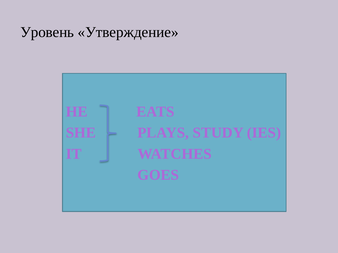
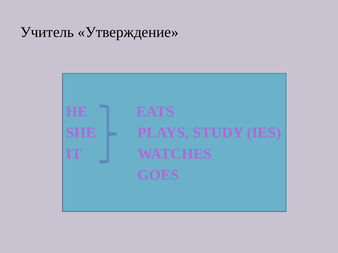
Уровень: Уровень -> Учитель
